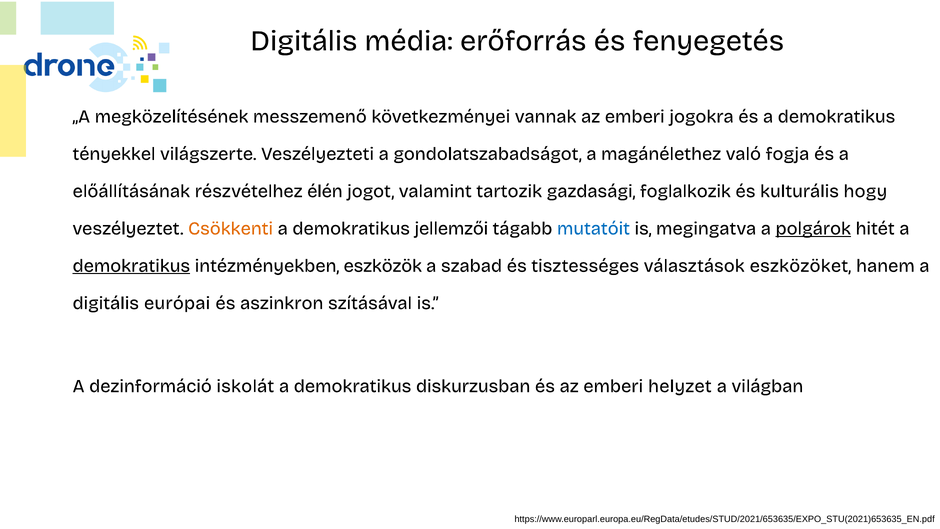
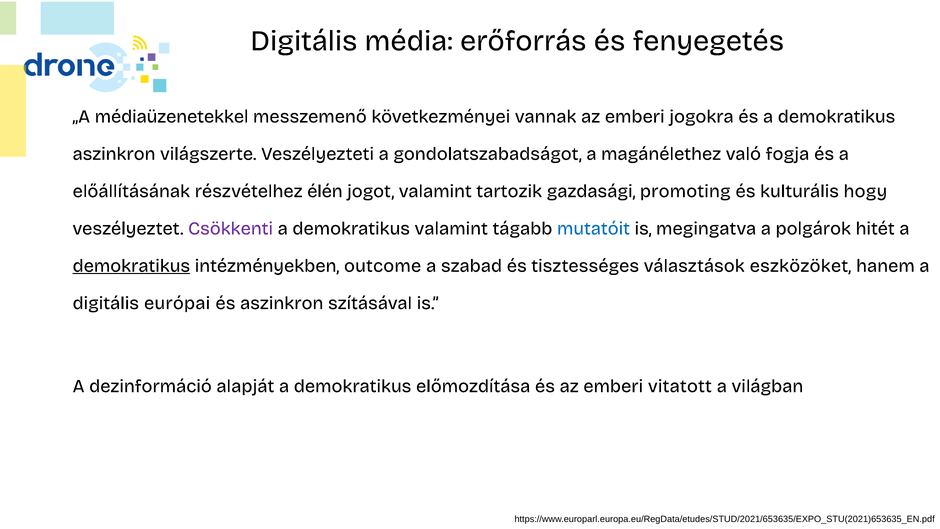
megközelítésének: megközelítésének -> médiaüzenetekkel
tényekkel at (114, 154): tényekkel -> aszinkron
foglalkozik: foglalkozik -> promoting
Csökkenti colour: orange -> purple
demokratikus jellemzői: jellemzői -> valamint
polgárok underline: present -> none
eszközök: eszközök -> outcome
iskolát: iskolát -> alapját
diskurzusban: diskurzusban -> előmozdítása
helyzet: helyzet -> vitatott
